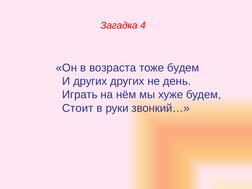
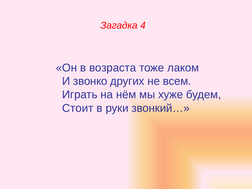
тоже будем: будем -> лаком
И других: других -> звонко
день: день -> всем
